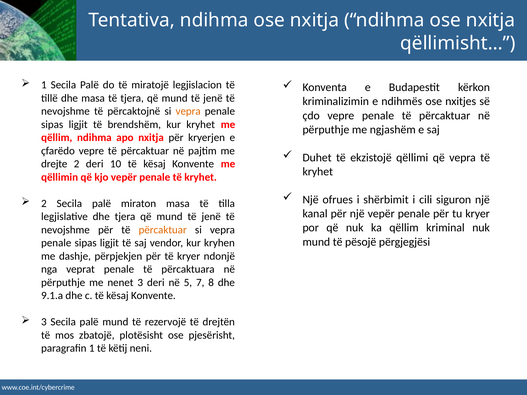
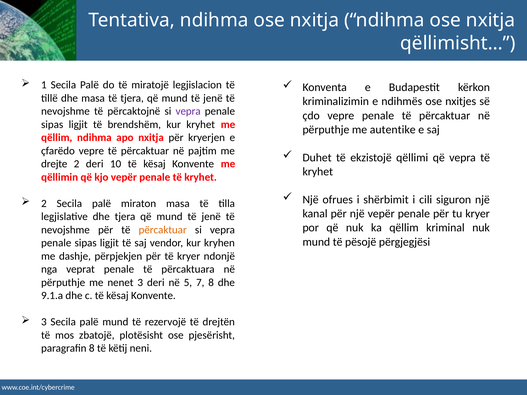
vepra at (188, 111) colour: orange -> purple
ngjashëm: ngjashëm -> autentike
paragrafin 1: 1 -> 8
